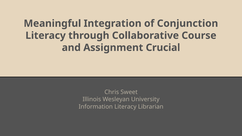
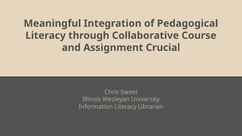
Conjunction: Conjunction -> Pedagogical
